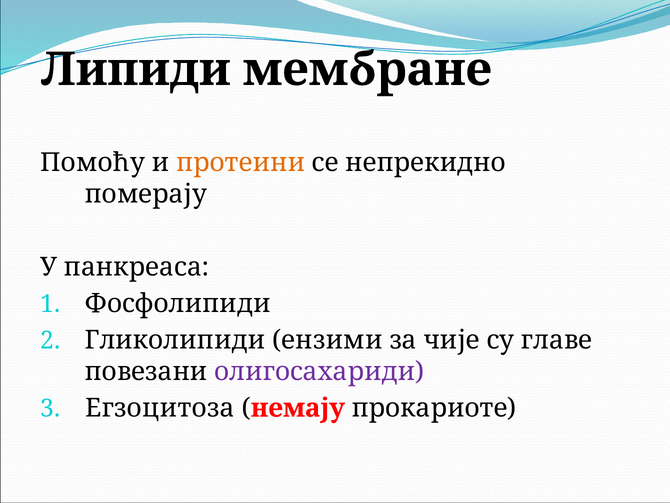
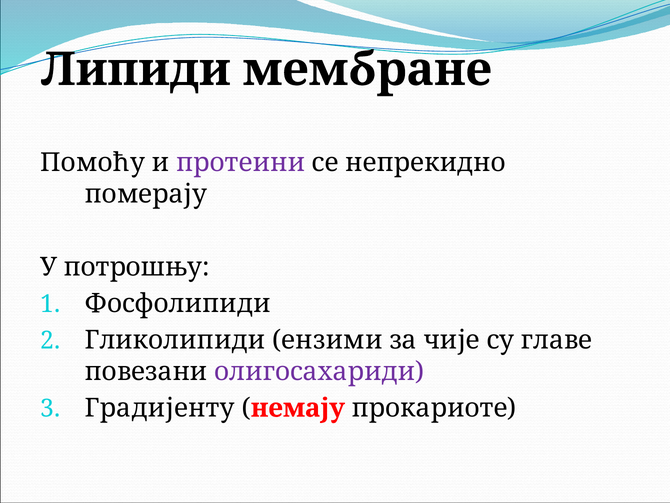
протеини colour: orange -> purple
панкреаса: панкреаса -> потрошњу
Егзоцитоза: Егзоцитоза -> Градијенту
